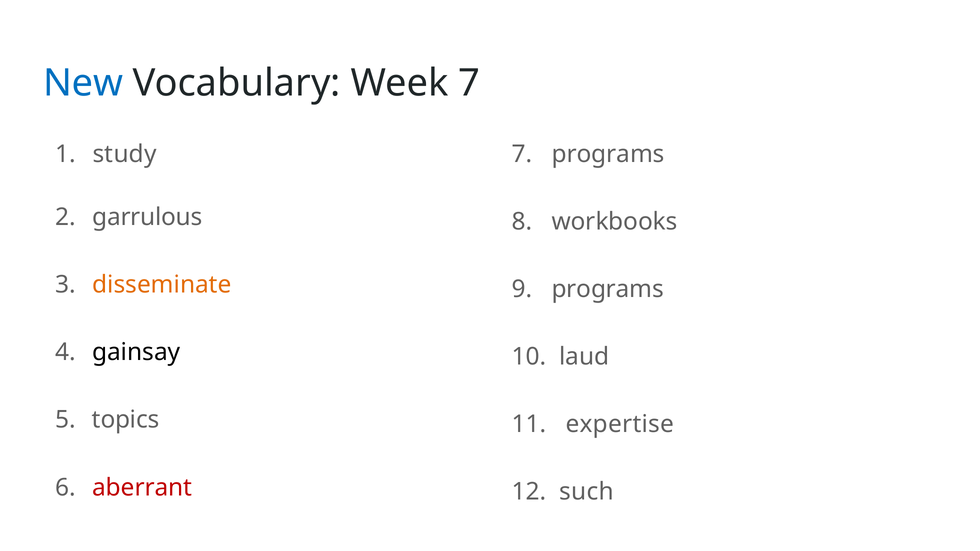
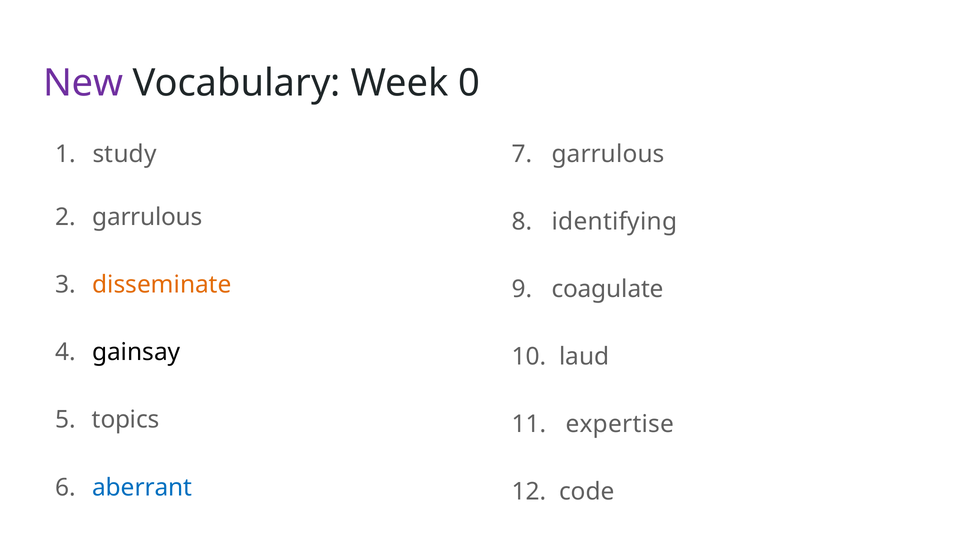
New colour: blue -> purple
Week 7: 7 -> 0
7 programs: programs -> garrulous
workbooks: workbooks -> identifying
9 programs: programs -> coagulate
aberrant colour: red -> blue
such: such -> code
